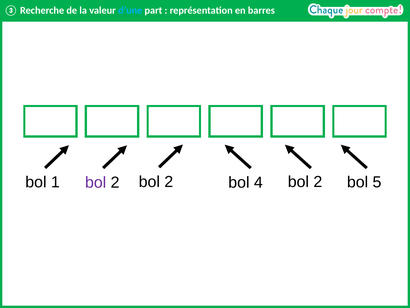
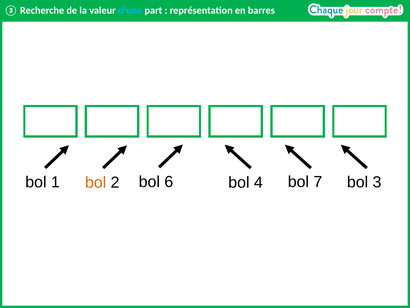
bol at (96, 182) colour: purple -> orange
2 bol 2: 2 -> 6
4 bol 2: 2 -> 7
5: 5 -> 3
